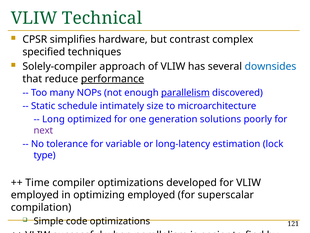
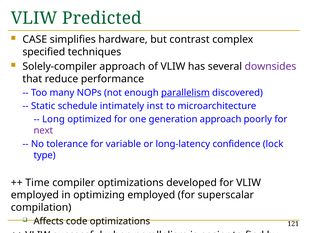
Technical: Technical -> Predicted
CPSR: CPSR -> CASE
downsides colour: blue -> purple
performance underline: present -> none
size: size -> inst
generation solutions: solutions -> approach
estimation: estimation -> confidence
Simple: Simple -> Affects
